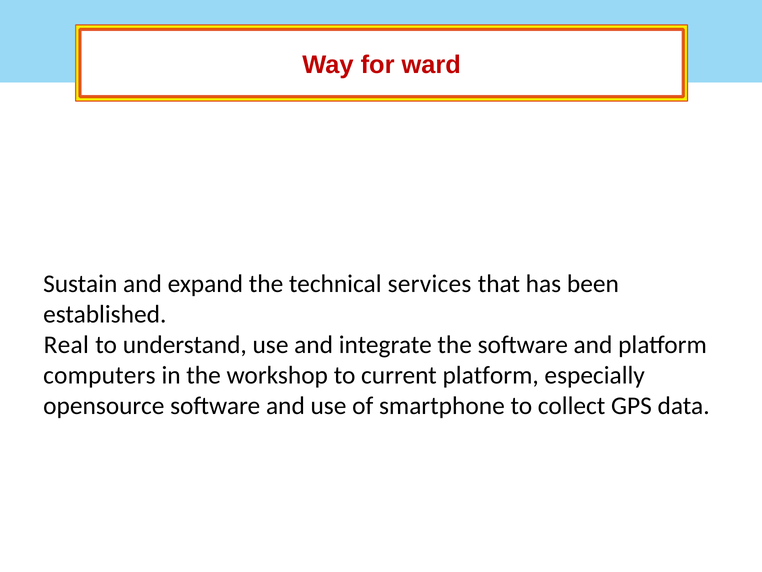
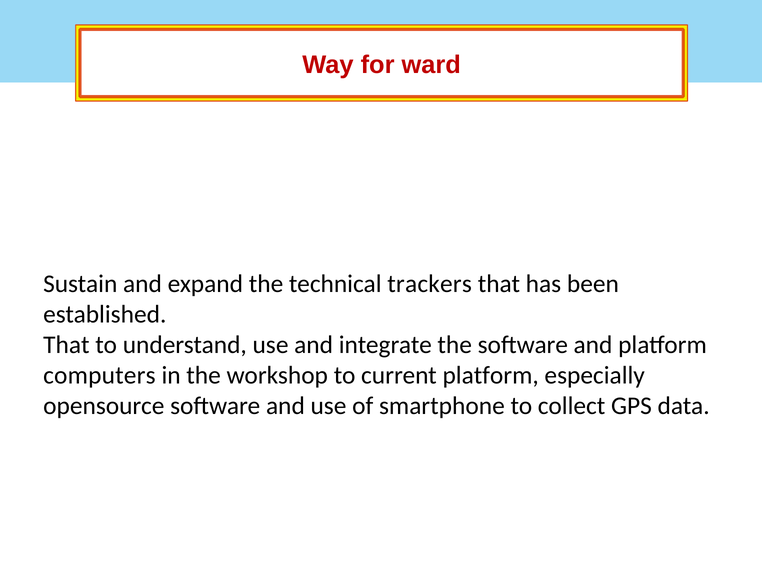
services: services -> trackers
Real at (66, 345): Real -> That
